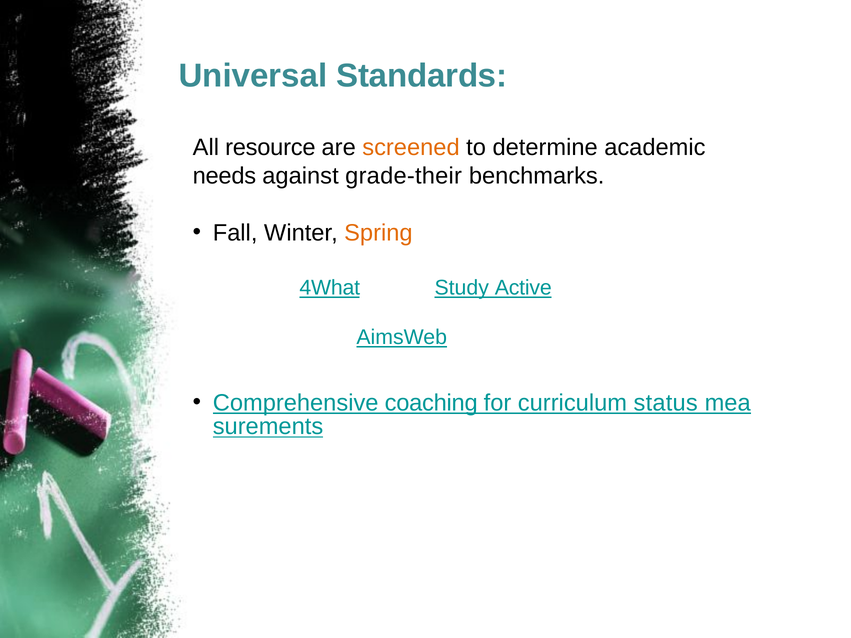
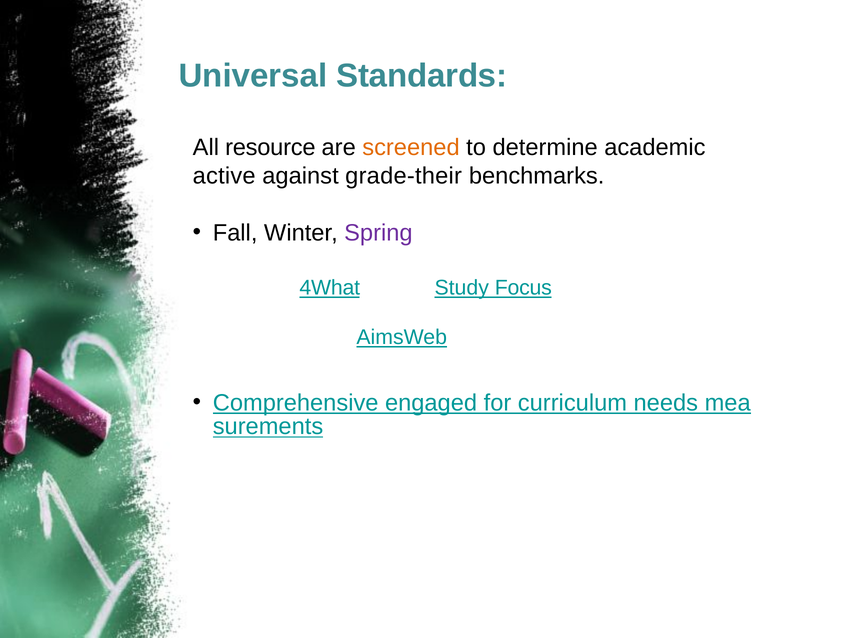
needs: needs -> active
Spring colour: orange -> purple
Active: Active -> Focus
coaching: coaching -> engaged
status: status -> needs
